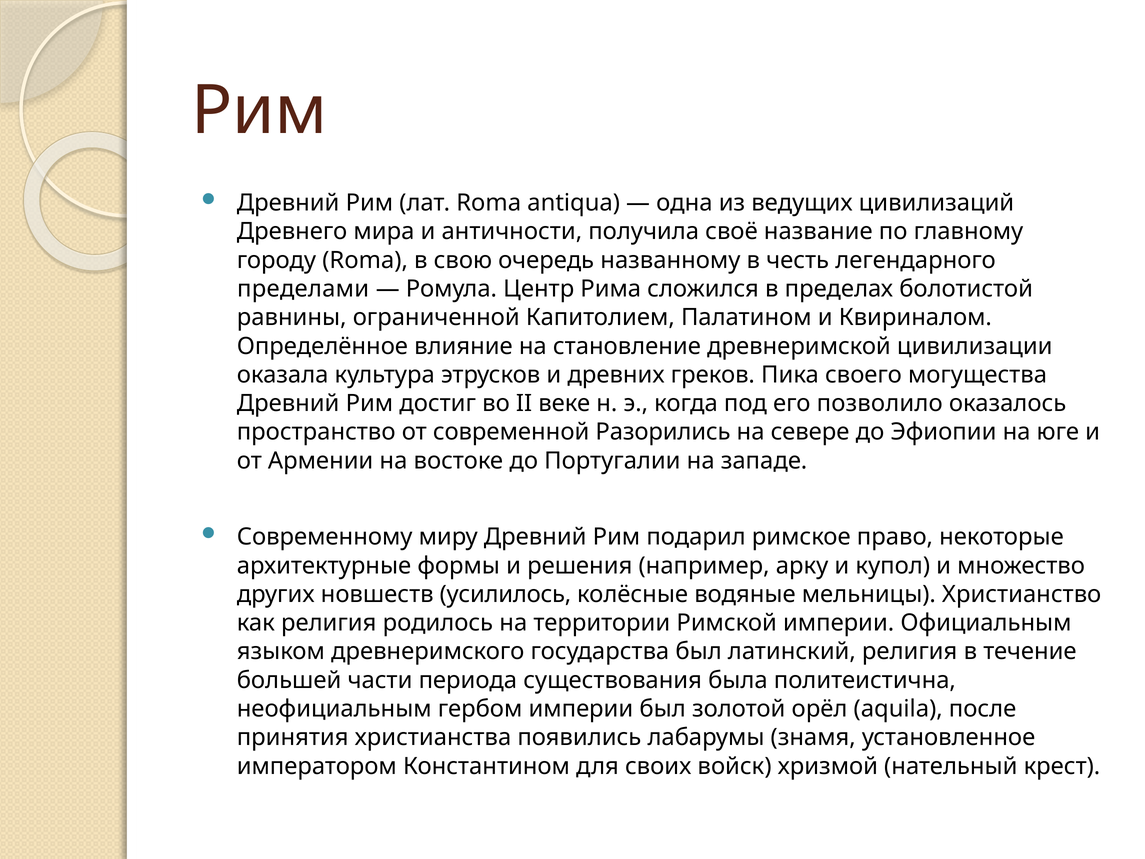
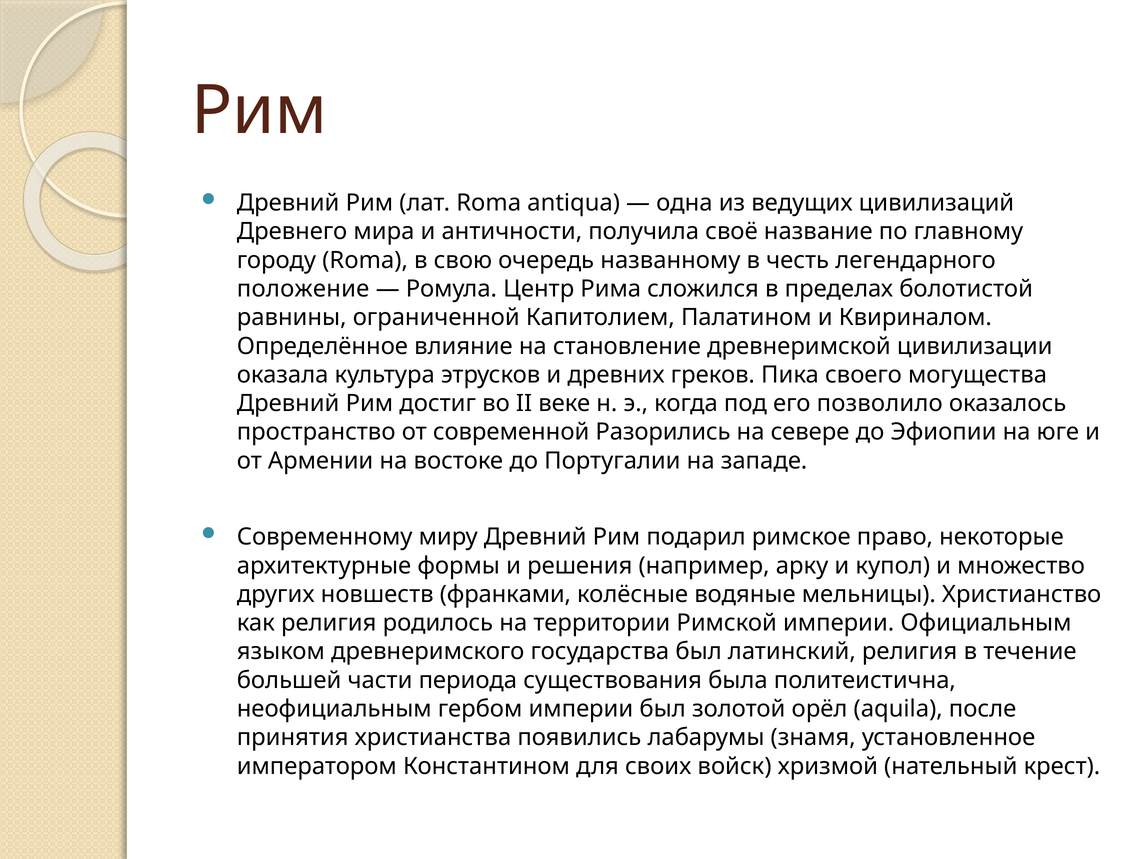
пределами: пределами -> положение
усилилось: усилилось -> франками
